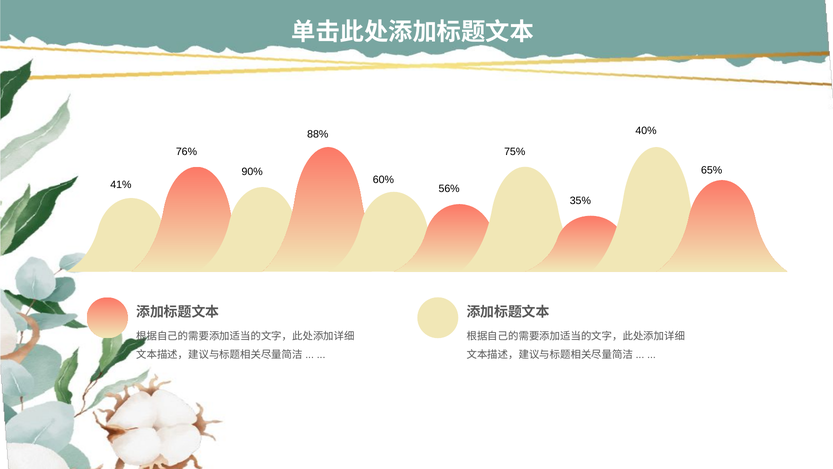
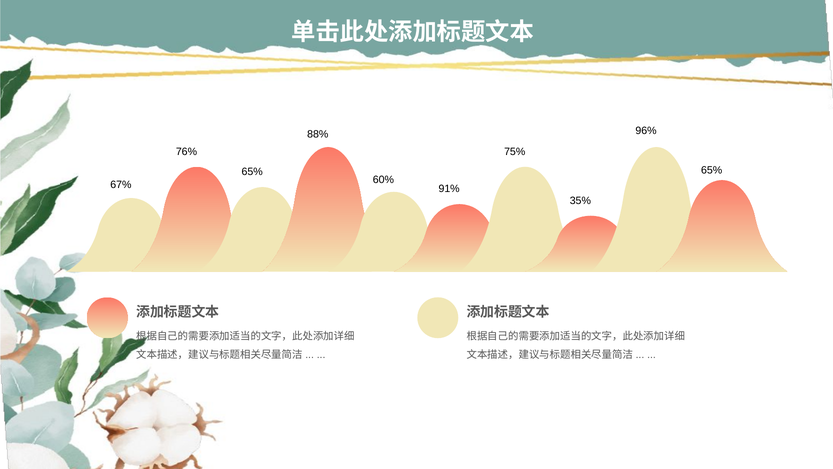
40%: 40% -> 96%
90% at (252, 172): 90% -> 65%
41%: 41% -> 67%
56%: 56% -> 91%
